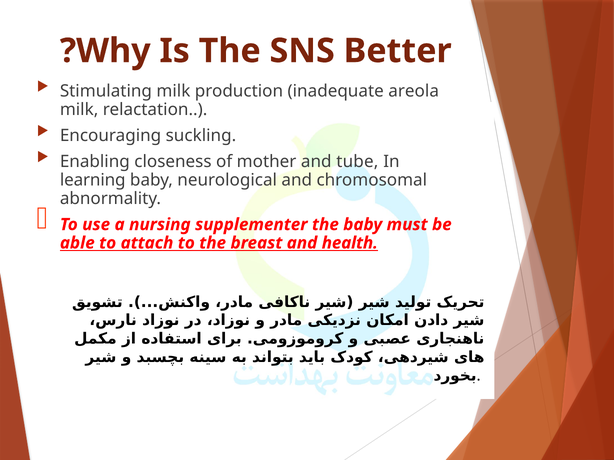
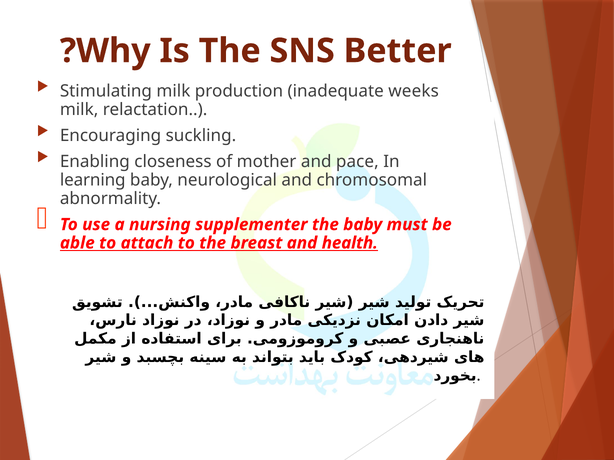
areola: areola -> weeks
tube: tube -> pace
